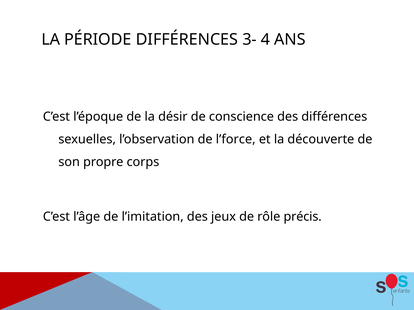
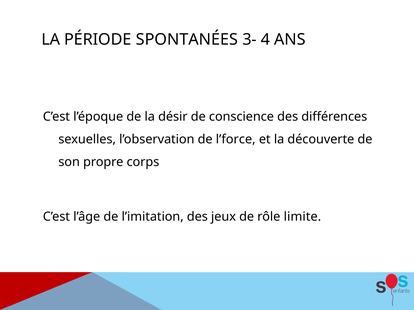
PÉRIODE DIFFÉRENCES: DIFFÉRENCES -> SPONTANÉES
précis: précis -> limite
